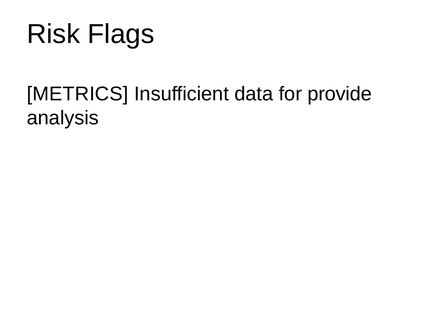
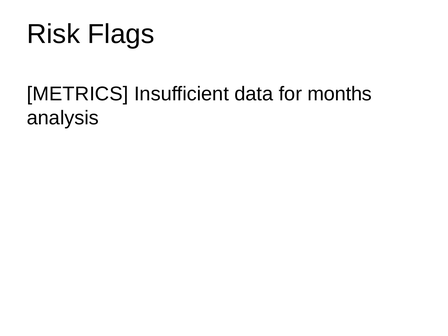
provide: provide -> months
